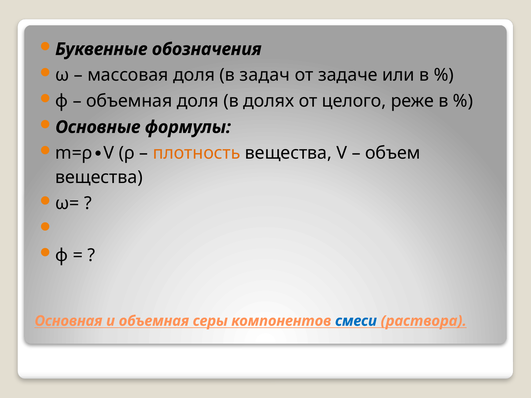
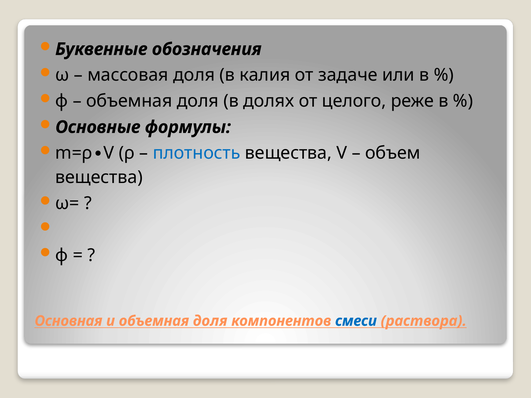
задач: задач -> калия
плотность colour: orange -> blue
и объемная серы: серы -> доля
